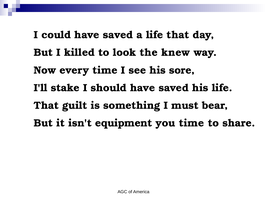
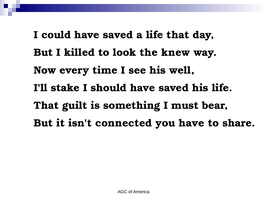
sore: sore -> well
equipment: equipment -> connected
you time: time -> have
